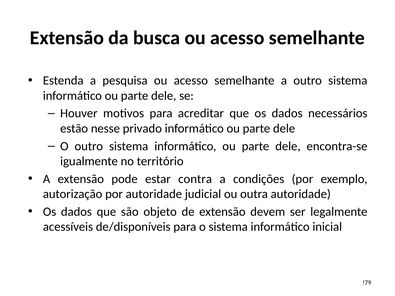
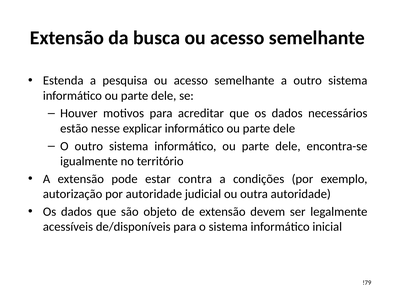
privado: privado -> explicar
